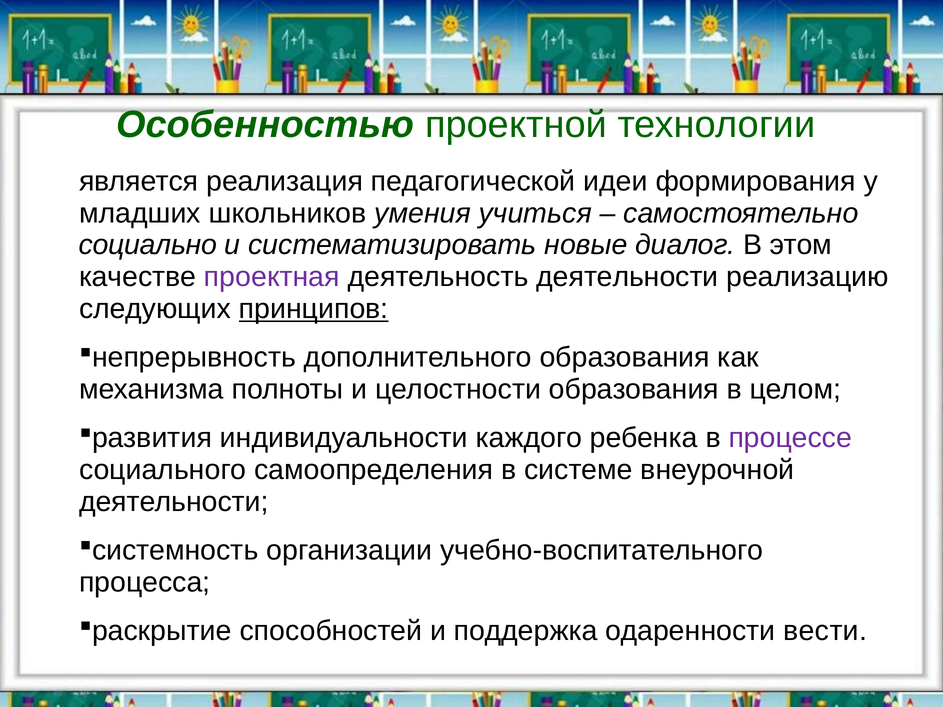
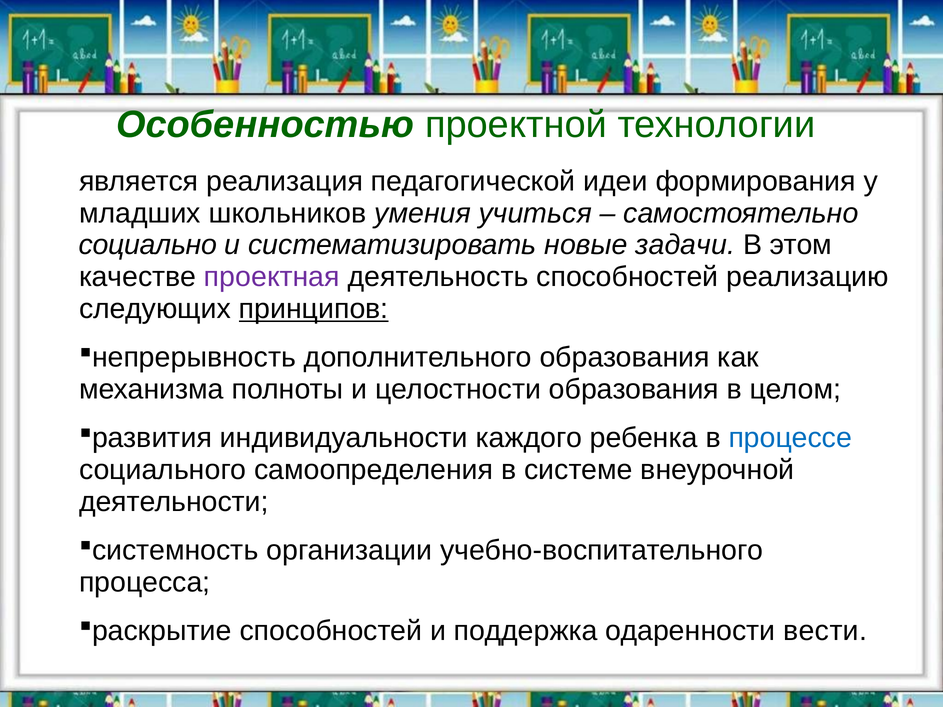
диалог: диалог -> задачи
деятельность деятельности: деятельности -> способностей
процессе colour: purple -> blue
